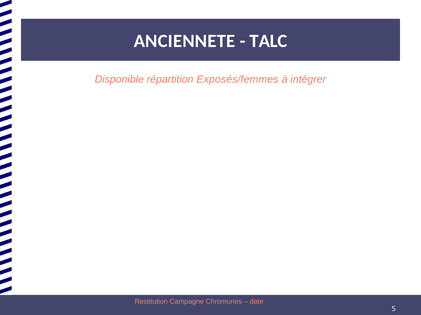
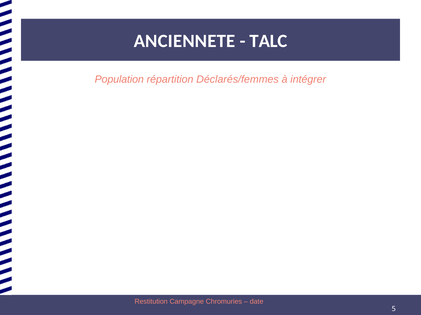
Disponible: Disponible -> Population
Exposés/femmes: Exposés/femmes -> Déclarés/femmes
